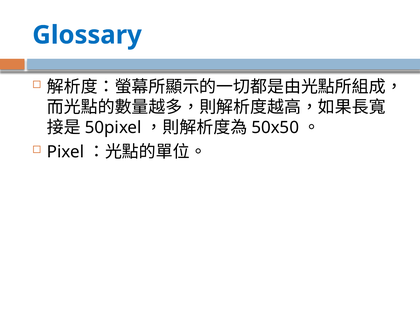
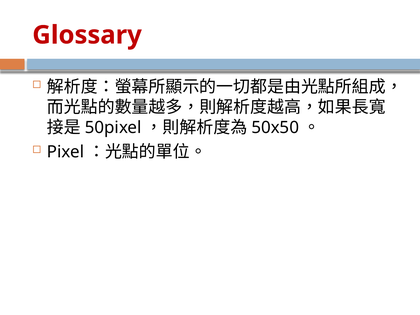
Glossary colour: blue -> red
